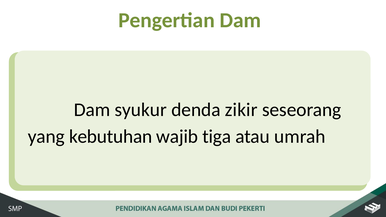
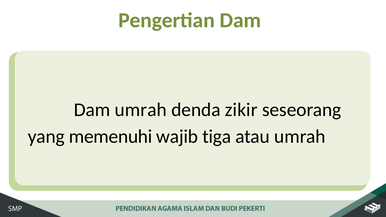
Dam syukur: syukur -> umrah
kebutuhan: kebutuhan -> memenuhi
